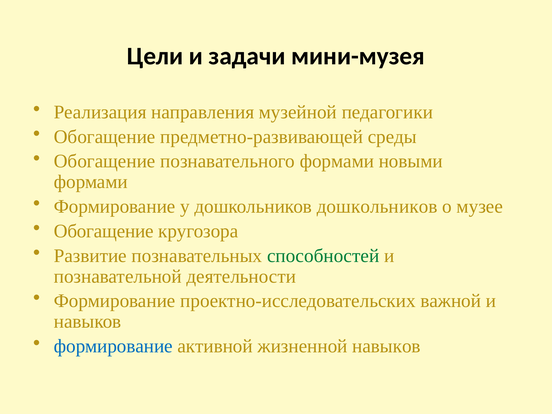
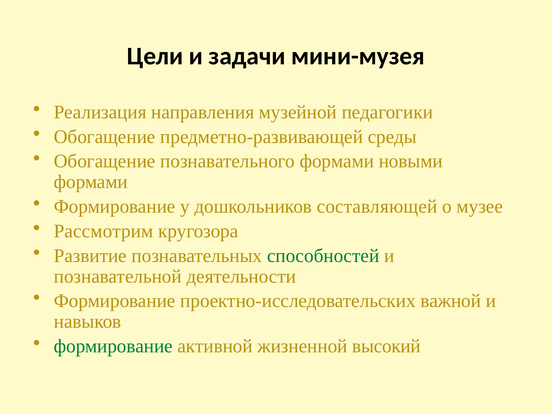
дошкольников дошкольников: дошкольников -> составляющей
Обогащение at (104, 231): Обогащение -> Рассмотрим
формирование at (113, 346) colour: blue -> green
жизненной навыков: навыков -> высокий
